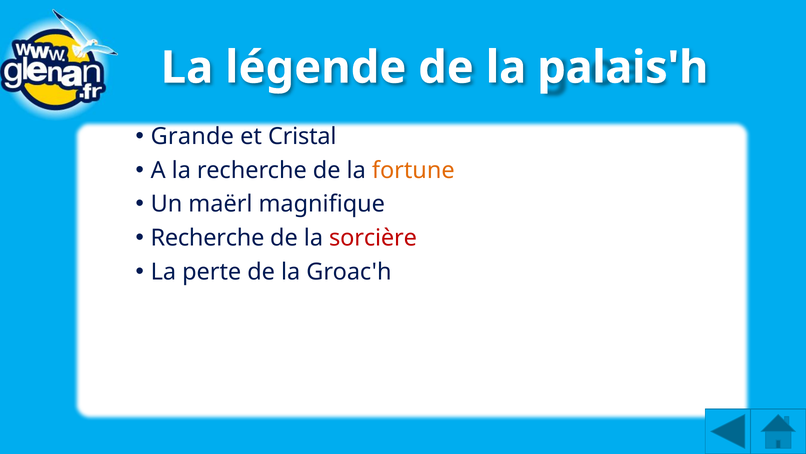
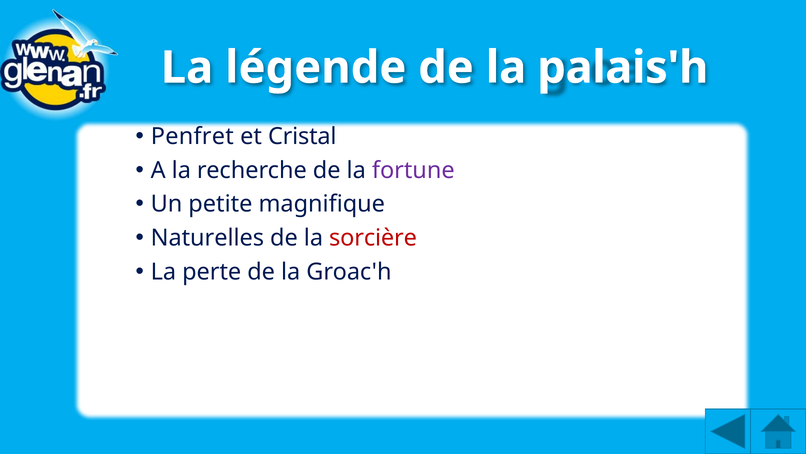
Grande: Grande -> Penfret
fortune colour: orange -> purple
maërl: maërl -> petite
Recherche at (207, 238): Recherche -> Naturelles
